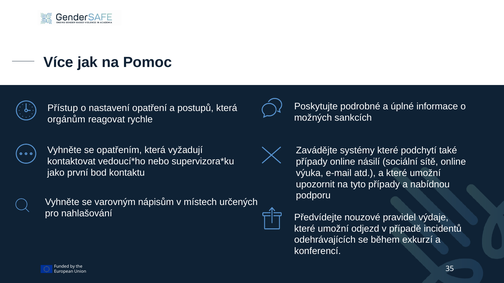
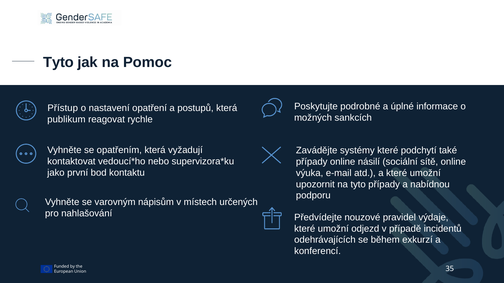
Více at (59, 63): Více -> Tyto
orgánům: orgánům -> publikum
